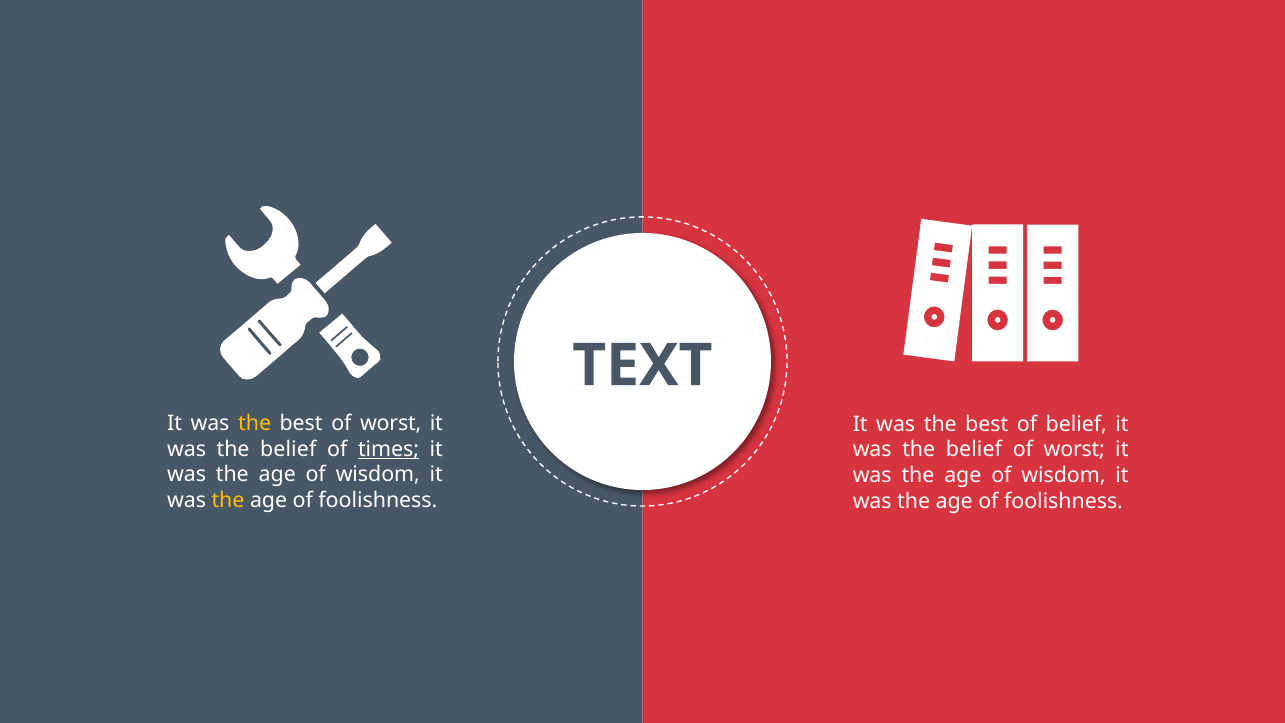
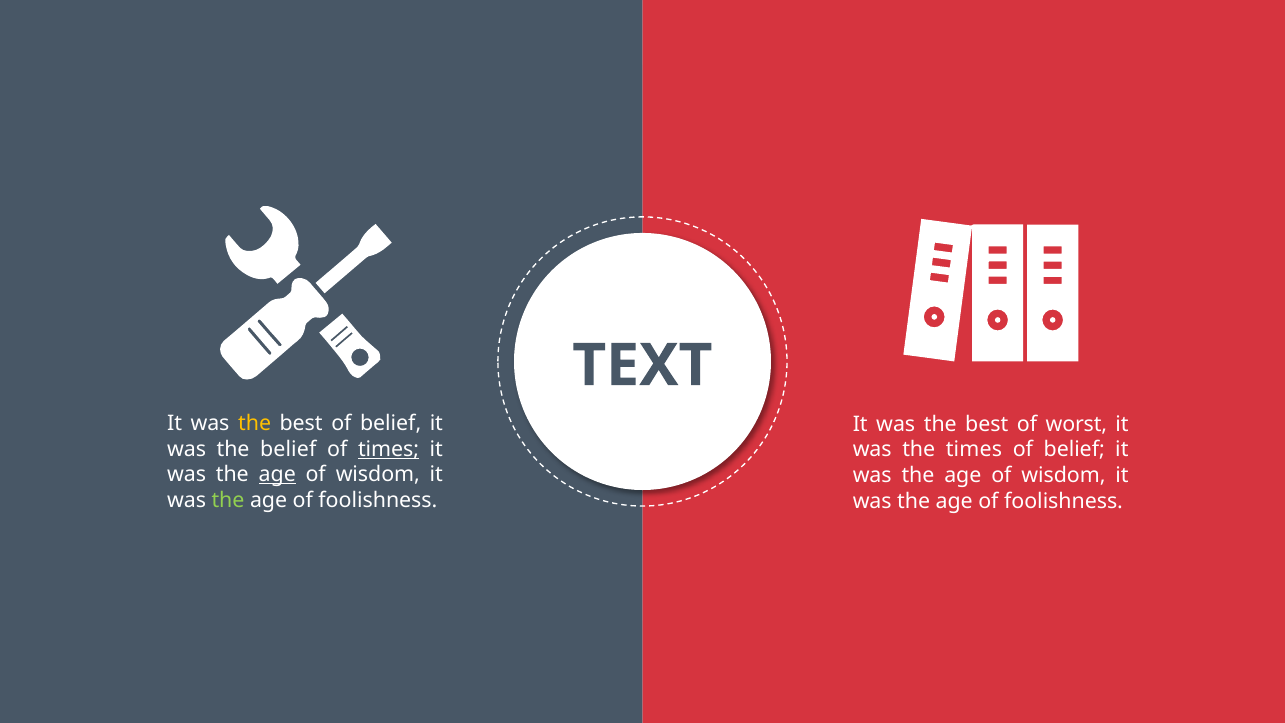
best of worst: worst -> belief
of belief: belief -> worst
belief at (974, 450): belief -> times
worst at (1074, 450): worst -> belief
age at (277, 475) underline: none -> present
the at (228, 500) colour: yellow -> light green
